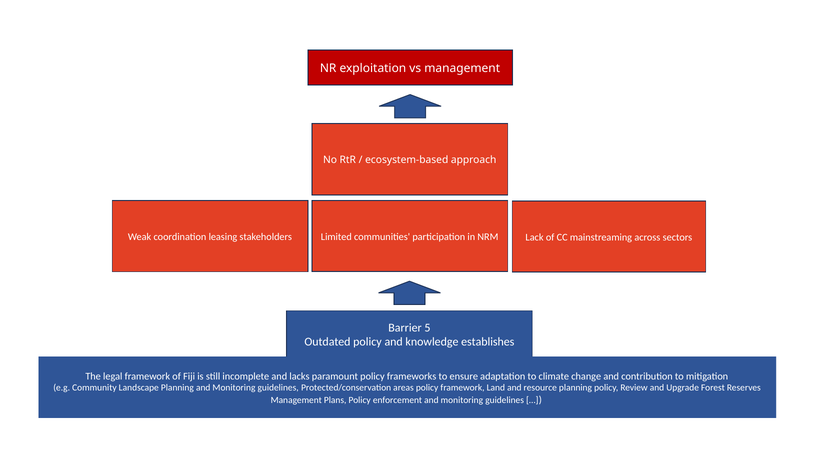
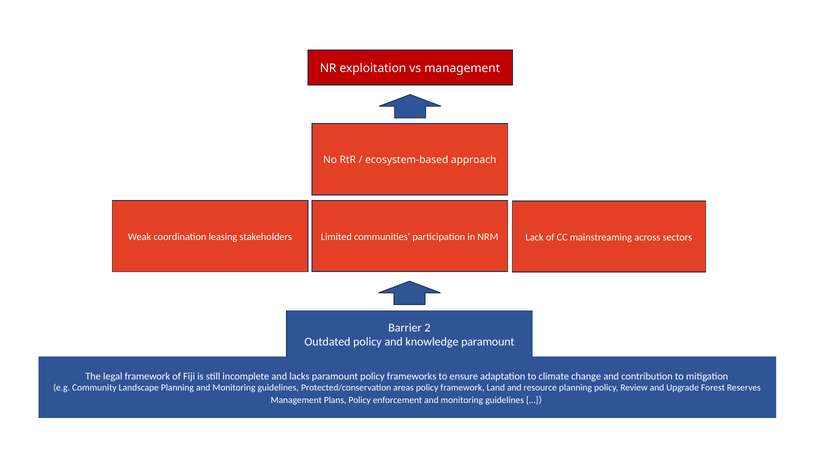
5: 5 -> 2
knowledge establishes: establishes -> paramount
